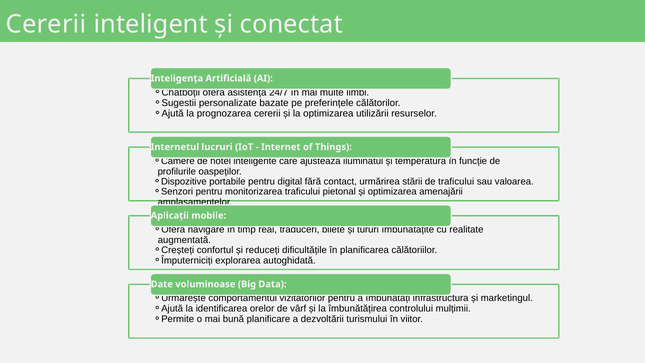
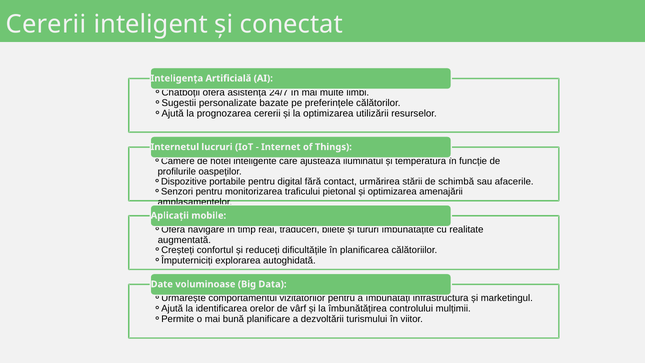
de traficului: traficului -> schimbă
valoarea: valoarea -> afacerile
